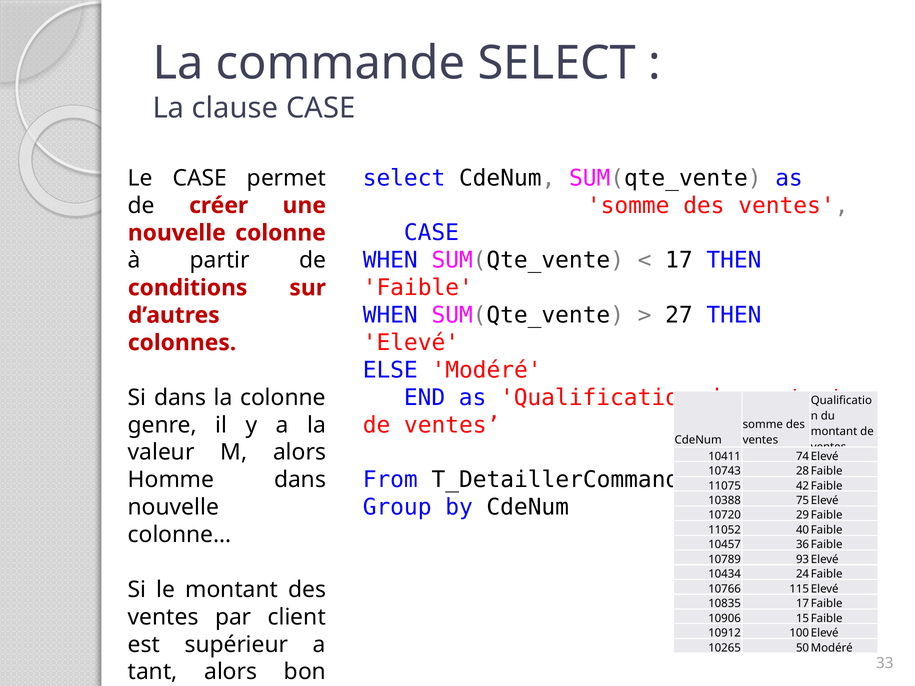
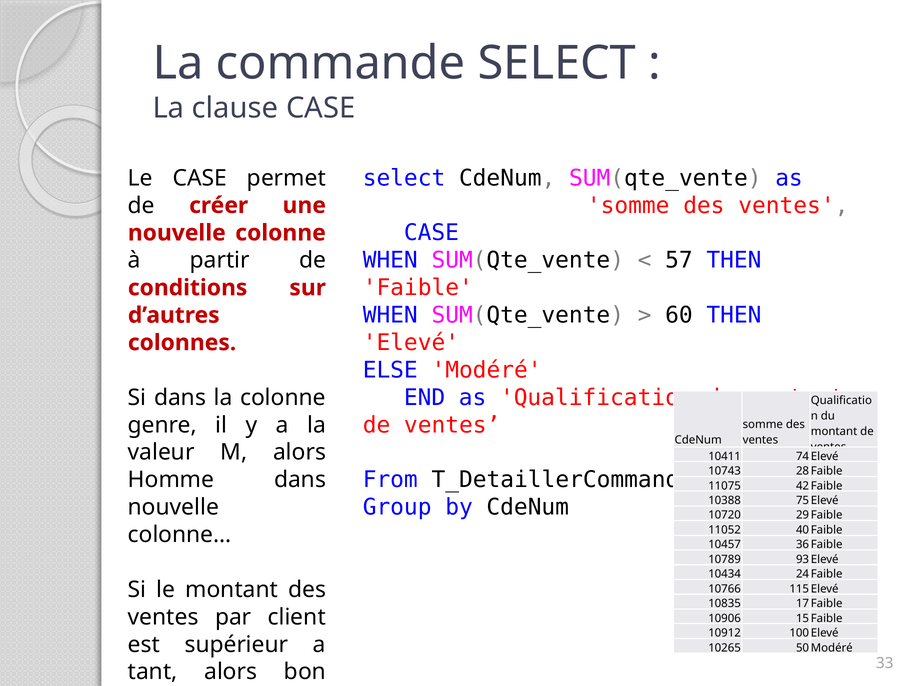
17: 17 -> 57
27: 27 -> 60
